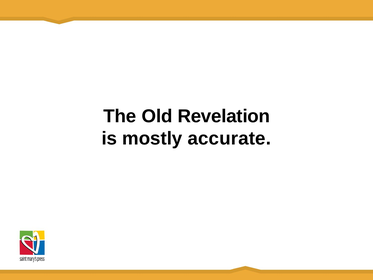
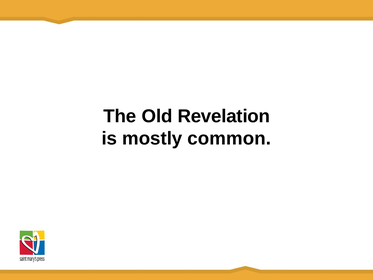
accurate: accurate -> common
